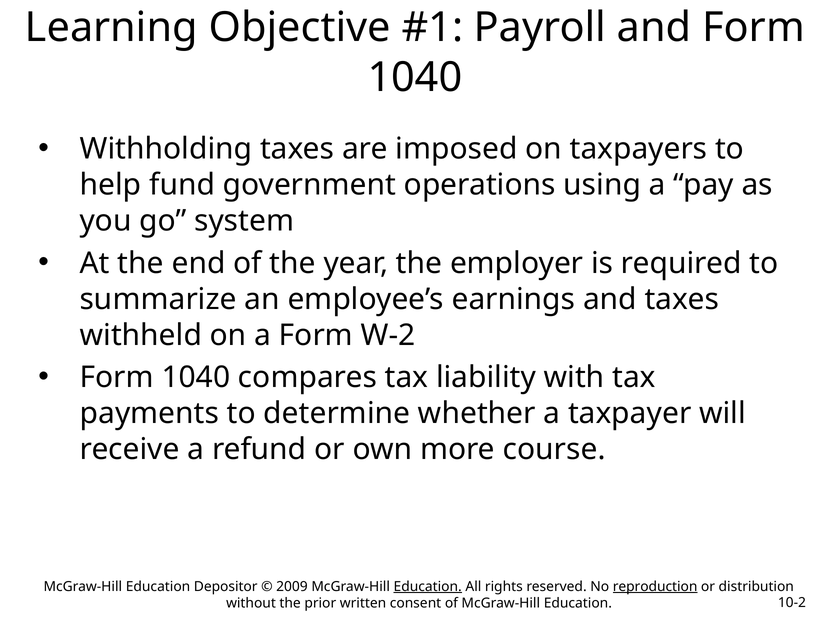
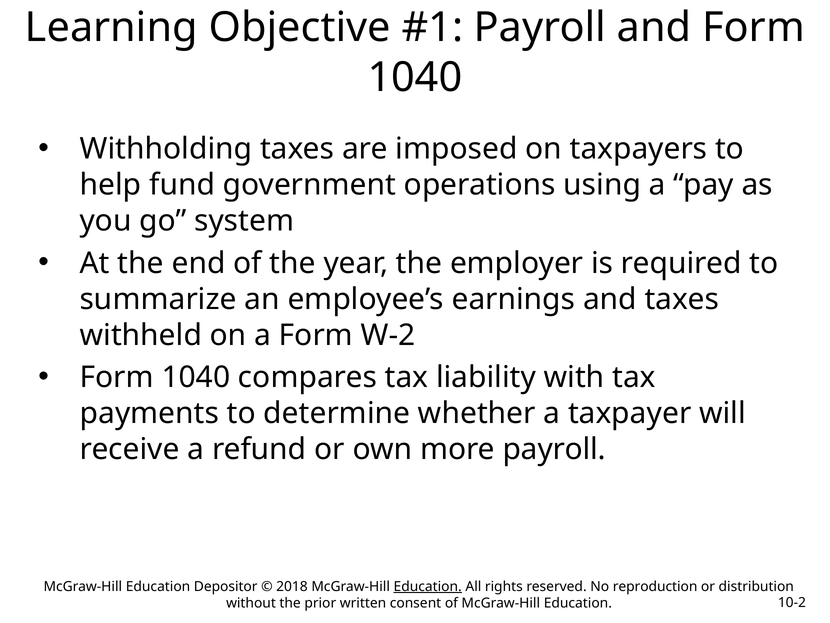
more course: course -> payroll
2009: 2009 -> 2018
reproduction underline: present -> none
